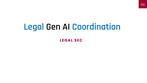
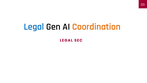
Coordination colour: blue -> orange
